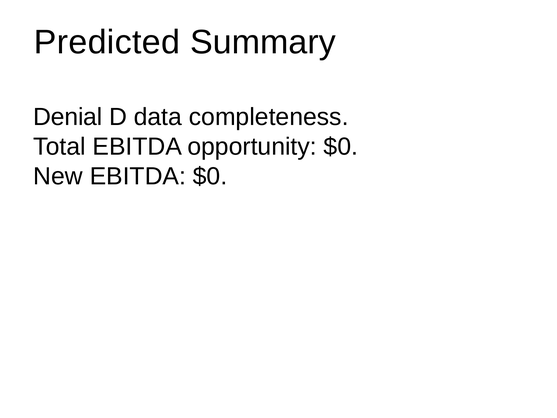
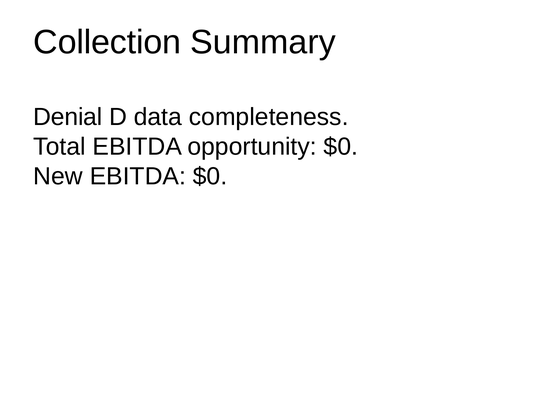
Predicted: Predicted -> Collection
